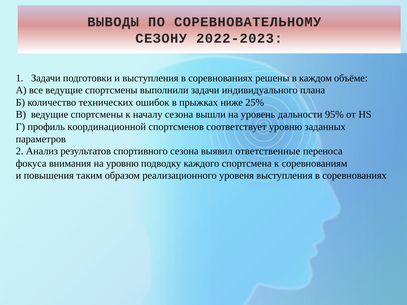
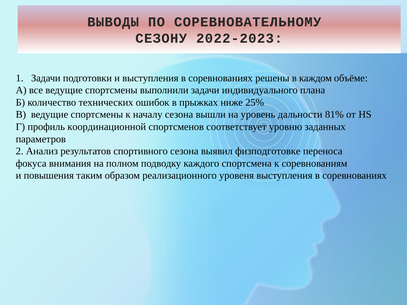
95%: 95% -> 81%
ответственные: ответственные -> физподготовке
на уровню: уровню -> полном
